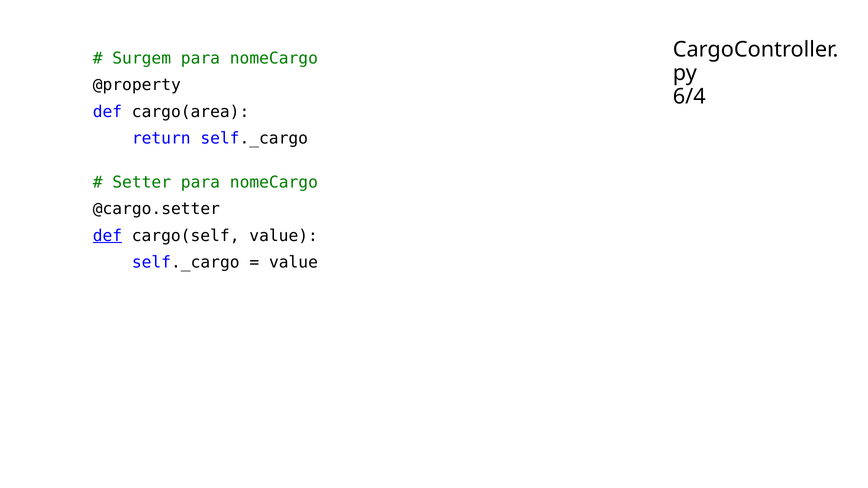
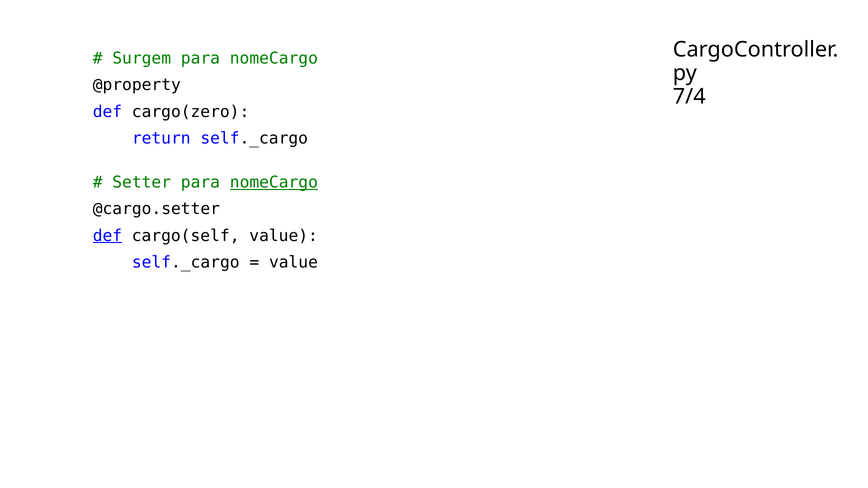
6/4: 6/4 -> 7/4
cargo(area: cargo(area -> cargo(zero
nomeCargo at (274, 183) underline: none -> present
